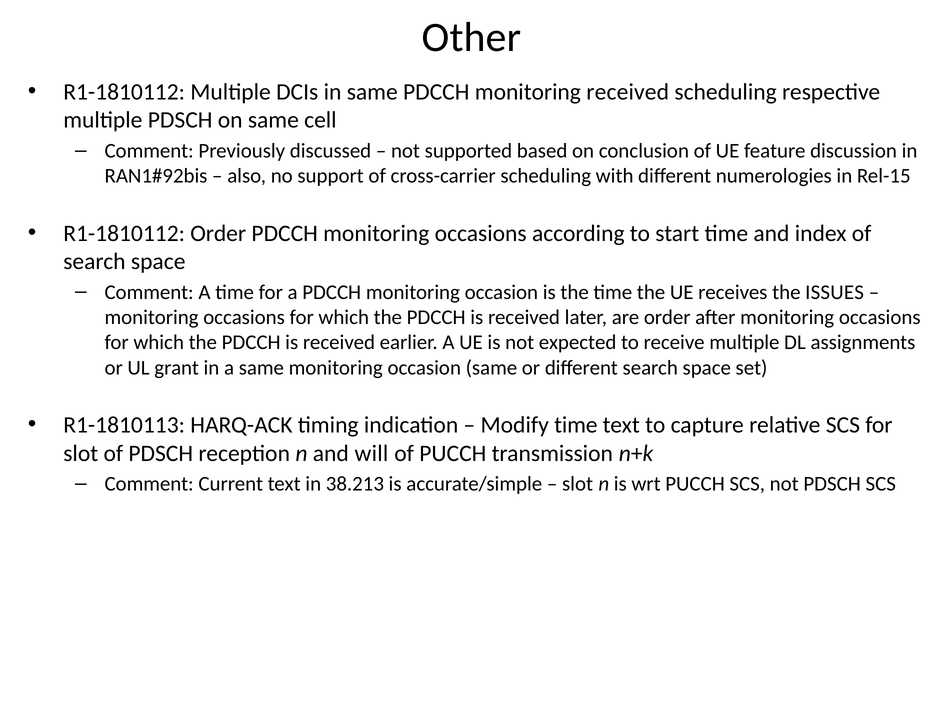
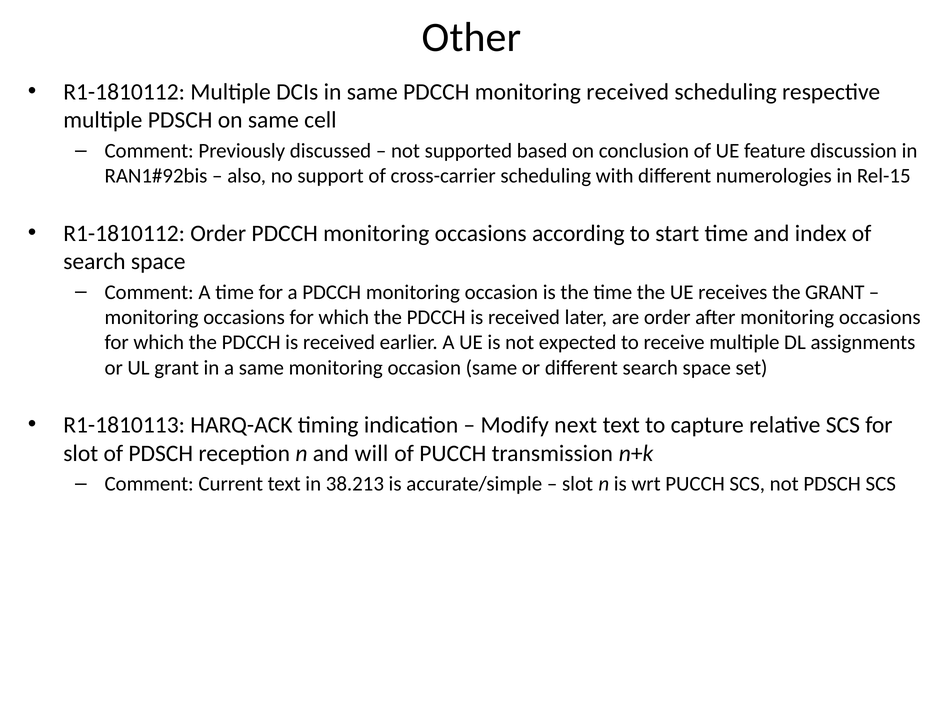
the ISSUES: ISSUES -> GRANT
Modify time: time -> next
